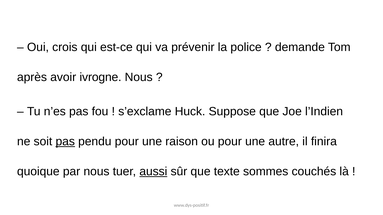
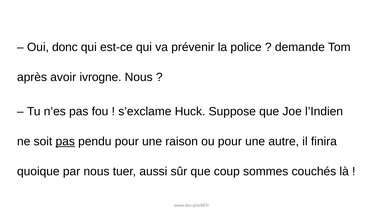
crois: crois -> donc
aussi underline: present -> none
texte: texte -> coup
